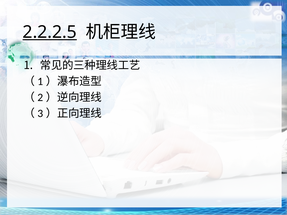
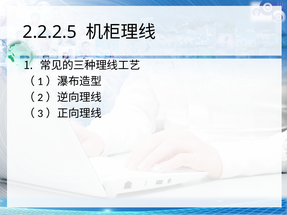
2.2.2.5 underline: present -> none
